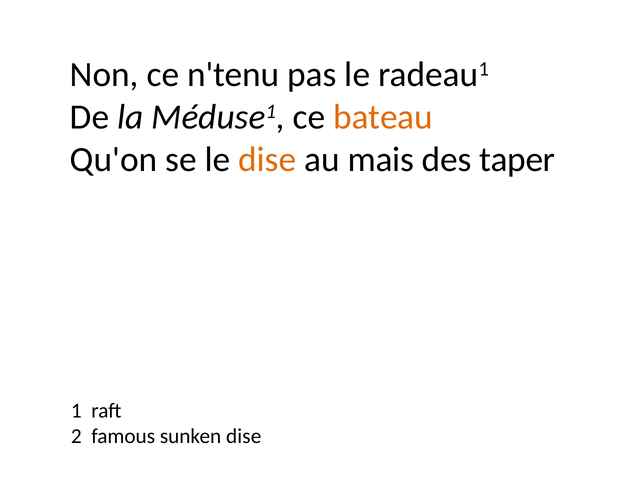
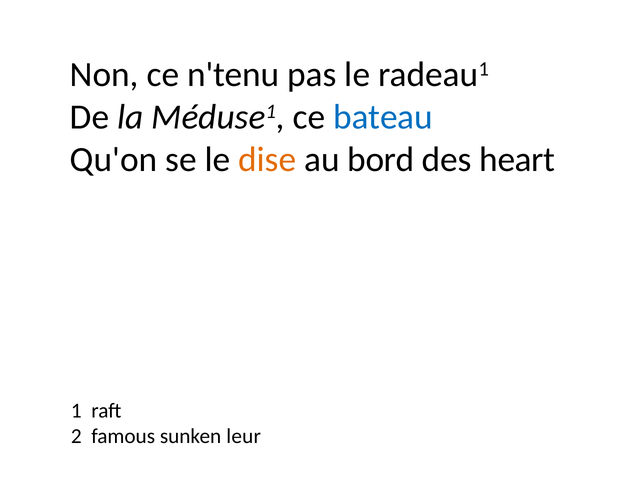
bateau colour: orange -> blue
mais: mais -> bord
taper: taper -> heart
sunken dise: dise -> leur
